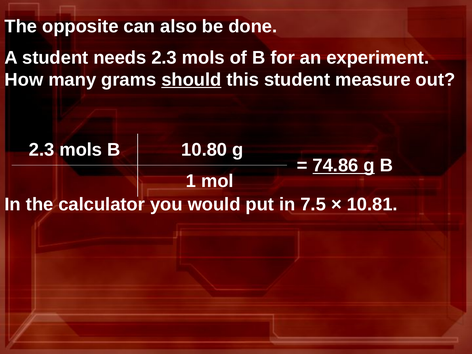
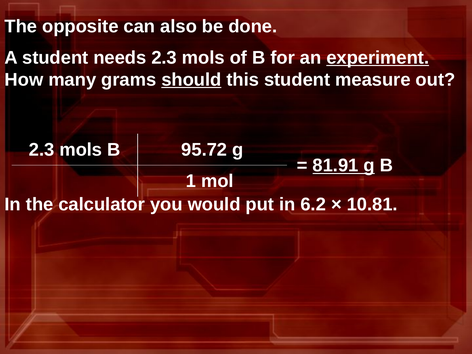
experiment underline: none -> present
10.80: 10.80 -> 95.72
74.86: 74.86 -> 81.91
7.5: 7.5 -> 6.2
